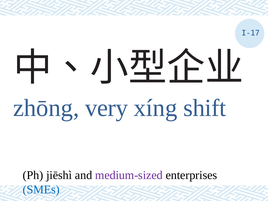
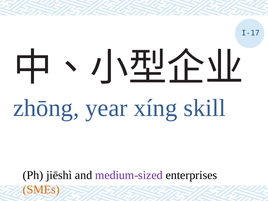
very: very -> year
shift: shift -> skill
SMEs colour: blue -> orange
